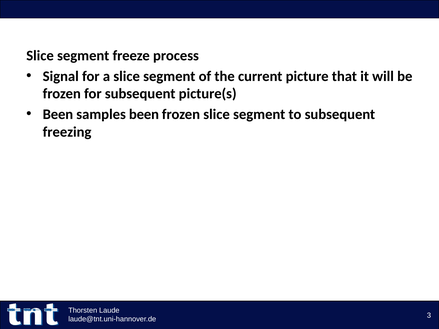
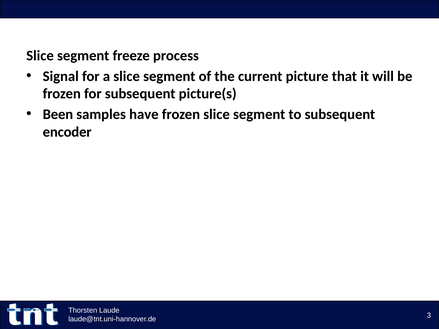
samples been: been -> have
freezing: freezing -> encoder
